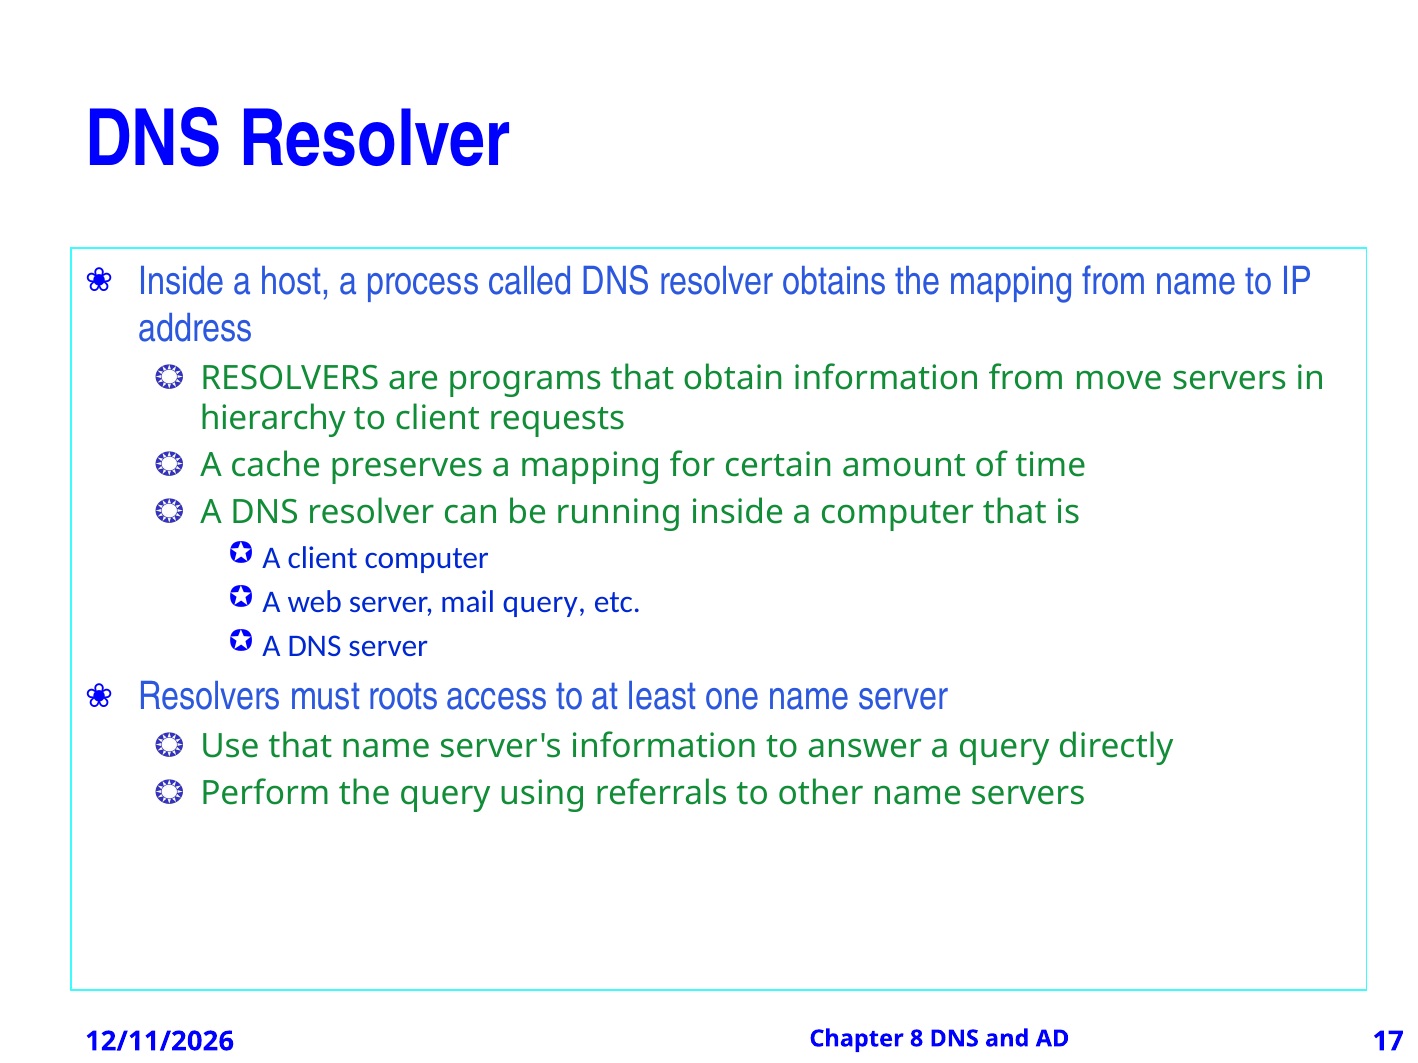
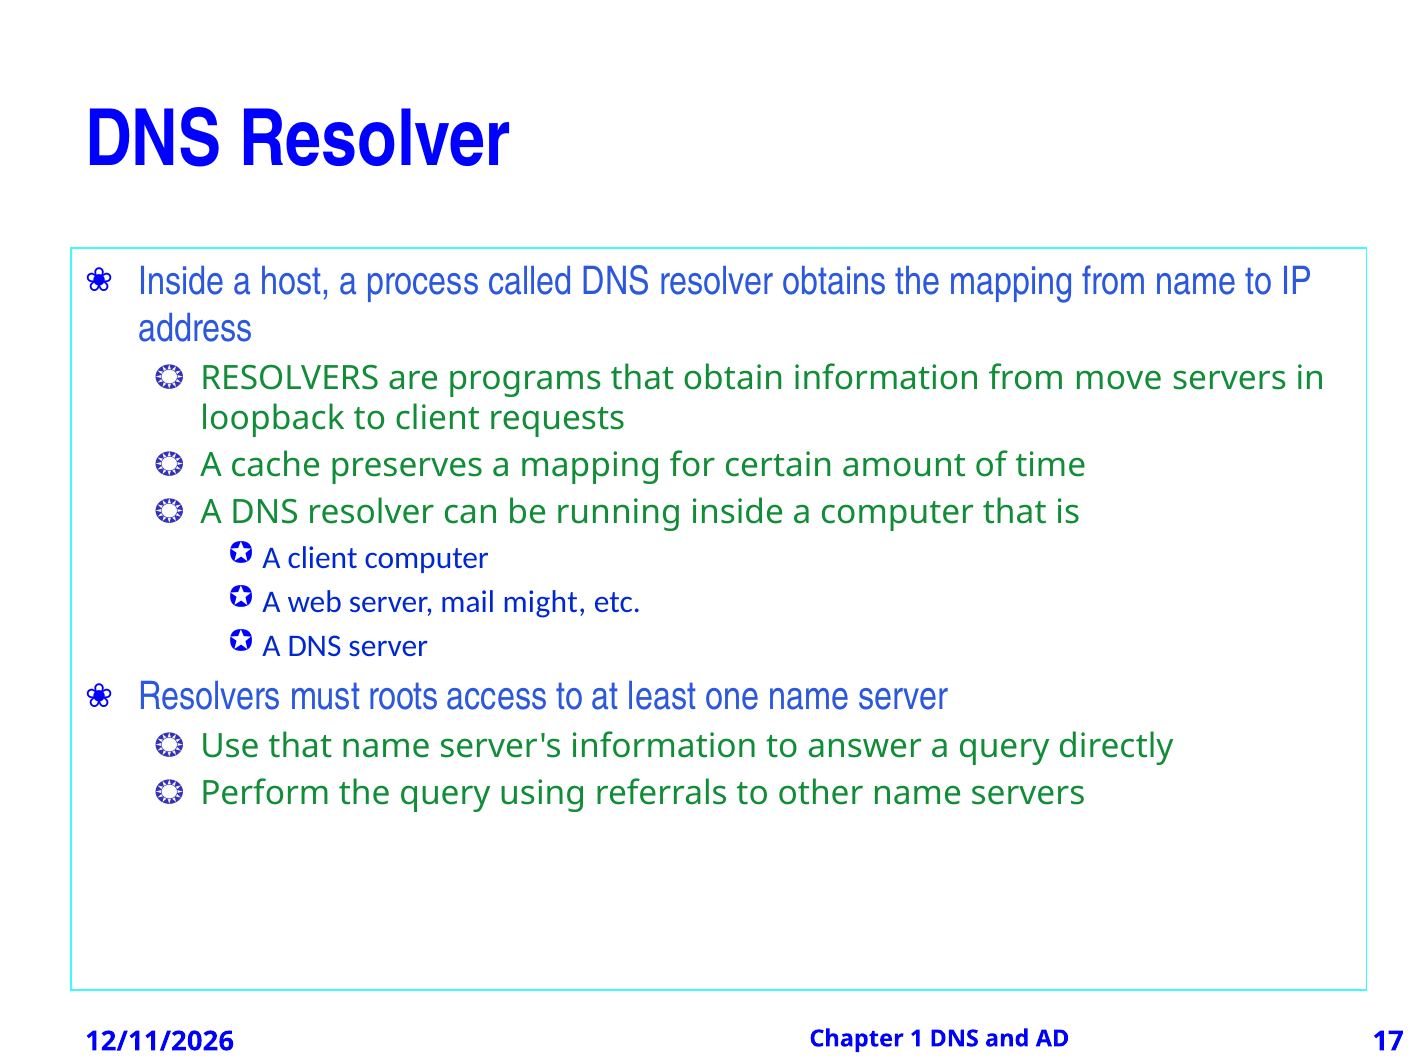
hierarchy: hierarchy -> loopback
mail query: query -> might
8: 8 -> 1
